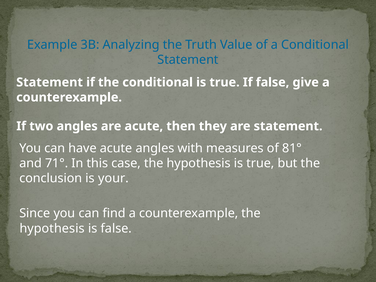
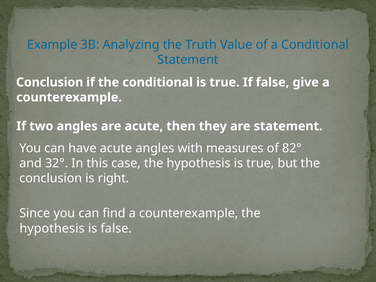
Statement at (50, 82): Statement -> Conclusion
81°: 81° -> 82°
71°: 71° -> 32°
your: your -> right
